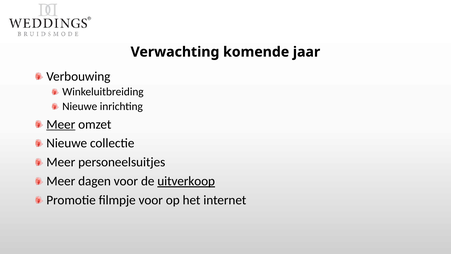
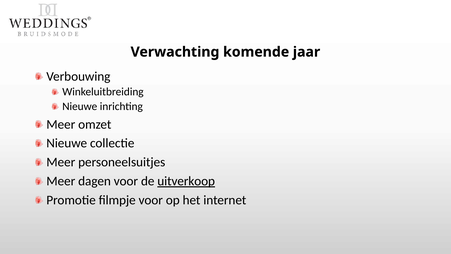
Meer at (61, 124) underline: present -> none
